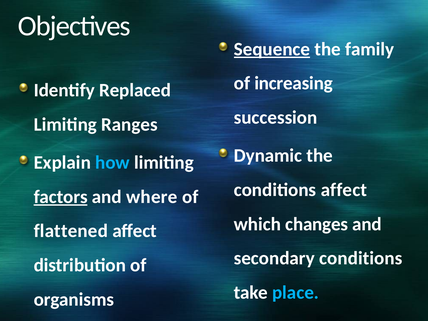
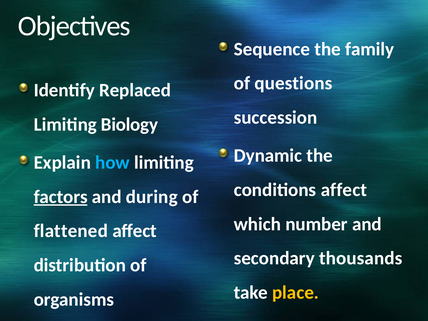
Sequence underline: present -> none
increasing: increasing -> questions
Ranges: Ranges -> Biology
where: where -> during
changes: changes -> number
secondary conditions: conditions -> thousands
place colour: light blue -> yellow
